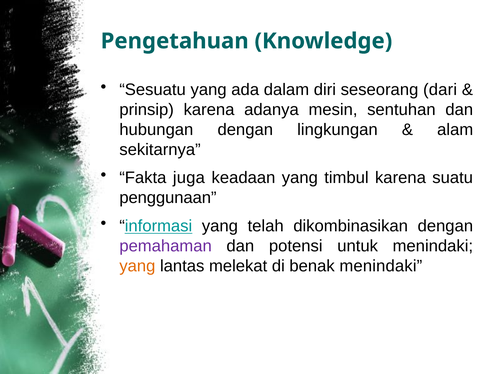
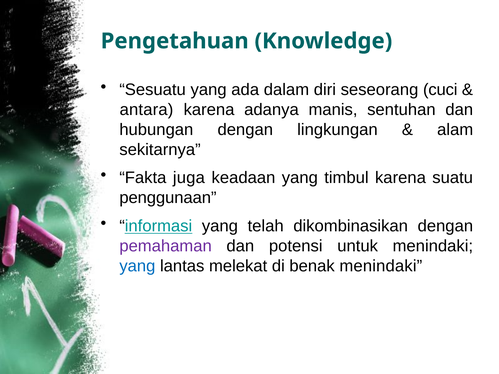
dari: dari -> cuci
prinsip: prinsip -> antara
mesin: mesin -> manis
yang at (137, 266) colour: orange -> blue
